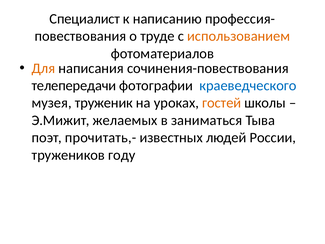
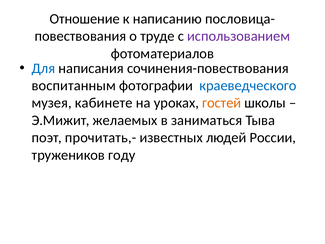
Специалист: Специалист -> Отношение
профессия-: профессия- -> пословица-
использованием colour: orange -> purple
Для colour: orange -> blue
телепередачи: телепередачи -> воспитанным
труженик: труженик -> кабинете
